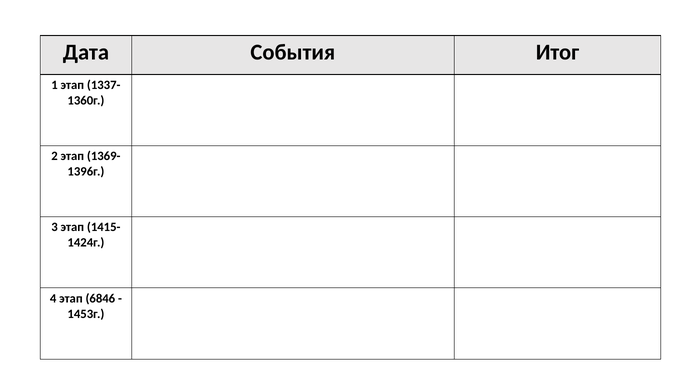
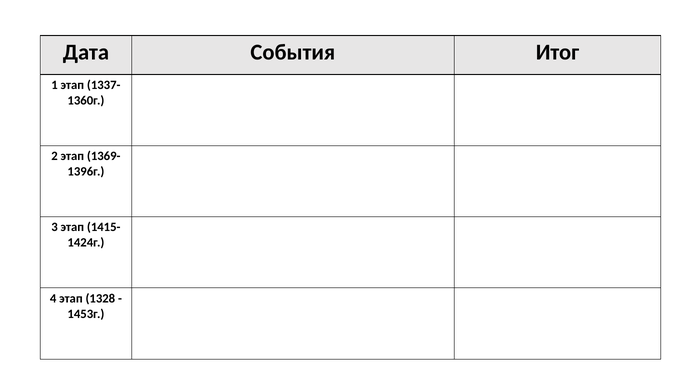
6846: 6846 -> 1328
